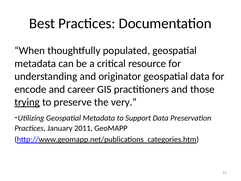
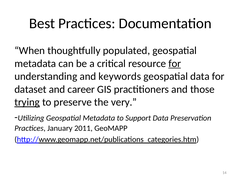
for at (175, 63) underline: none -> present
originator: originator -> keywords
encode: encode -> dataset
